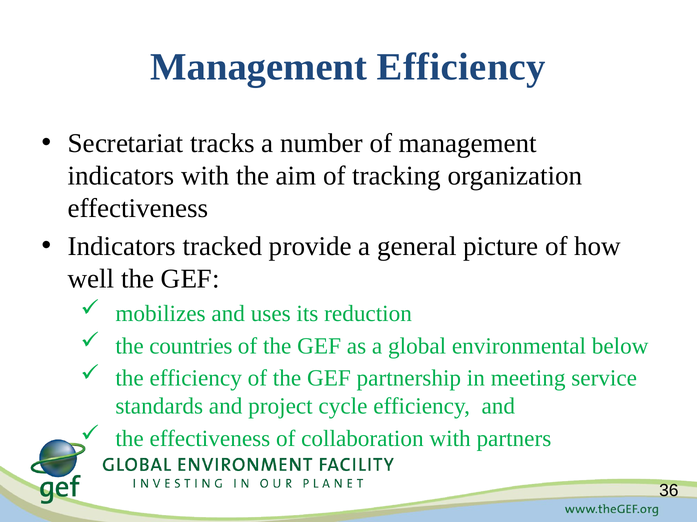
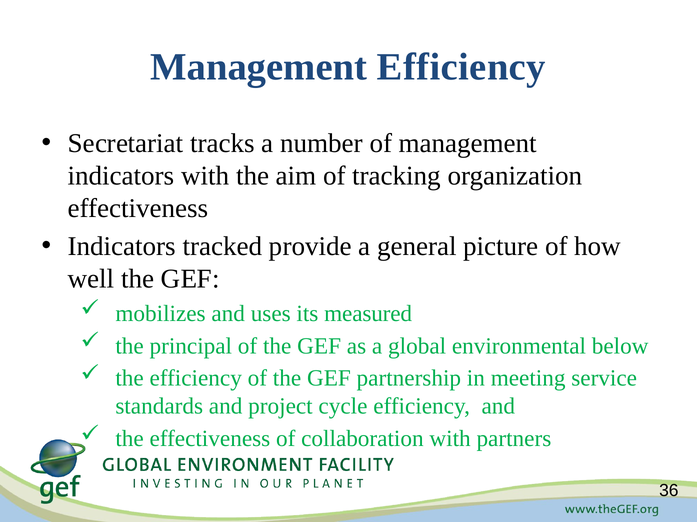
reduction: reduction -> measured
countries: countries -> principal
